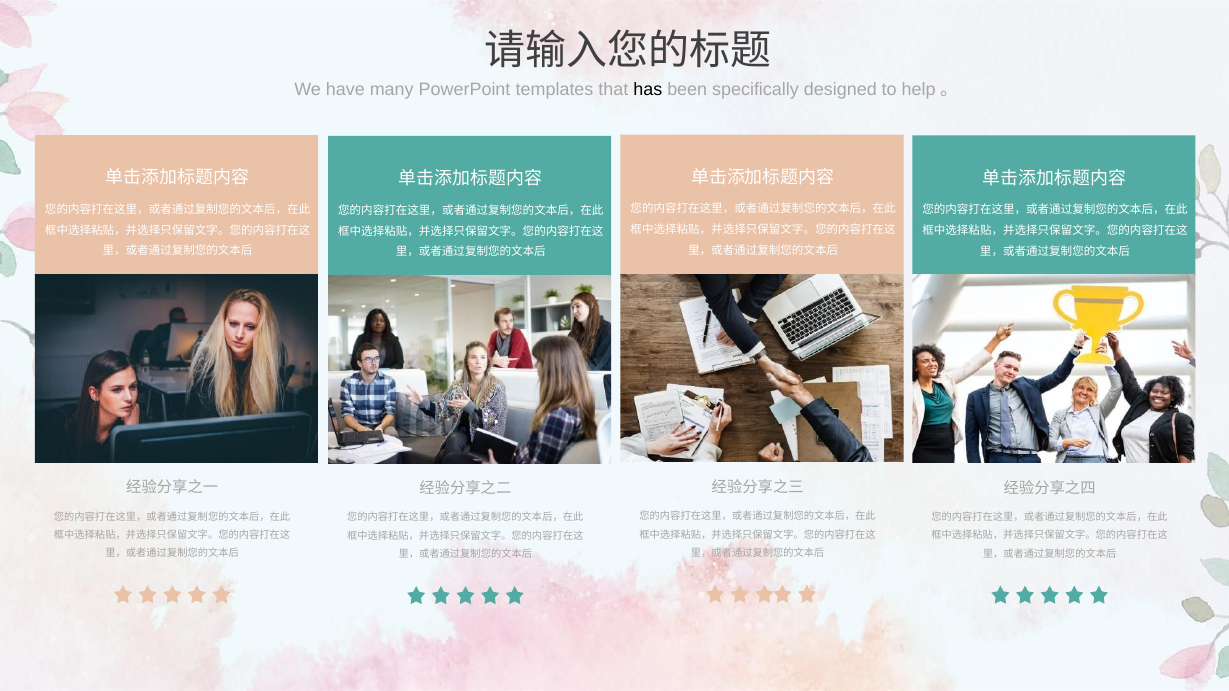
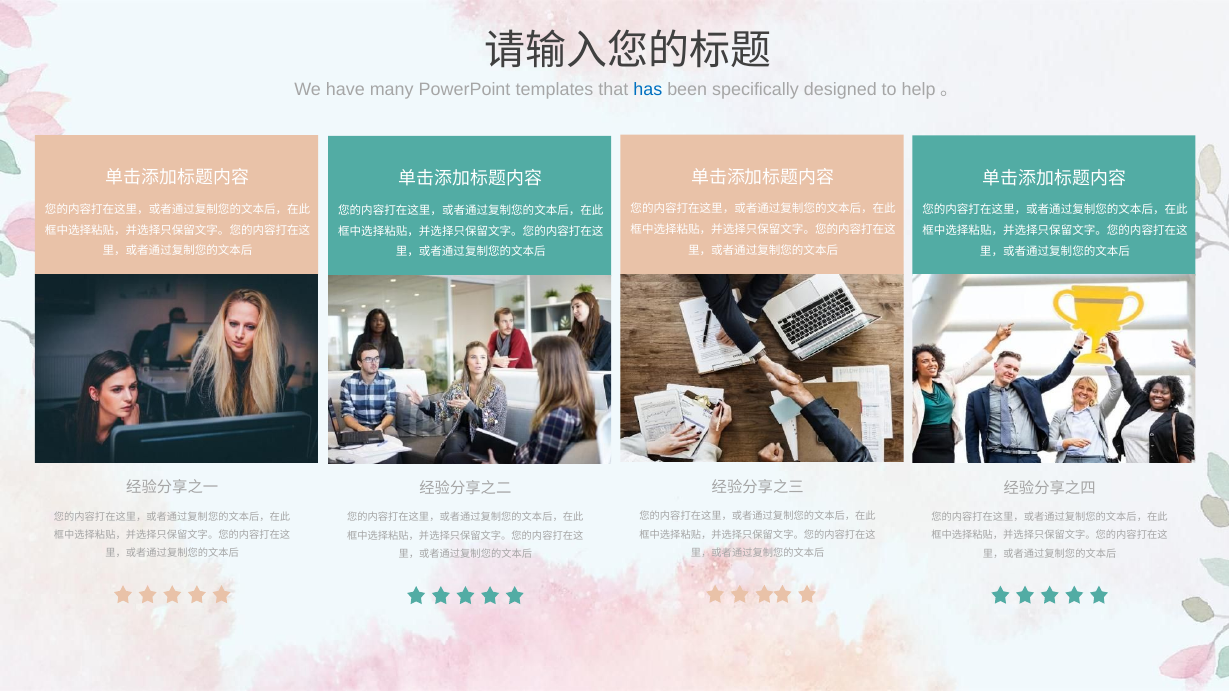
has colour: black -> blue
